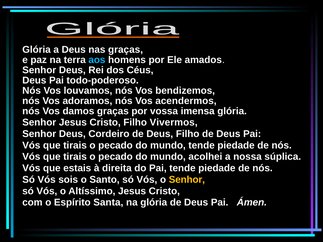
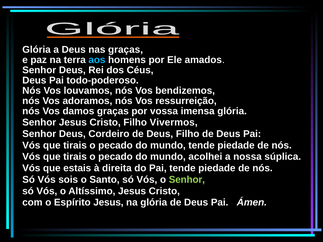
acendermos: acendermos -> ressurreição
Senhor at (187, 180) colour: yellow -> light green
Espírito Santa: Santa -> Jesus
